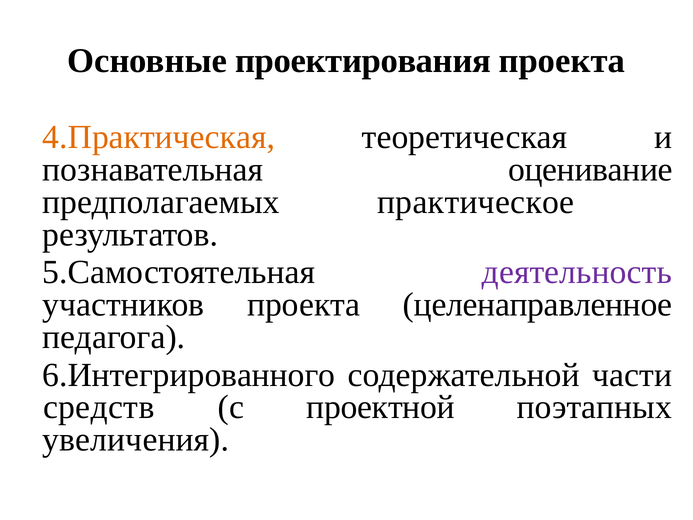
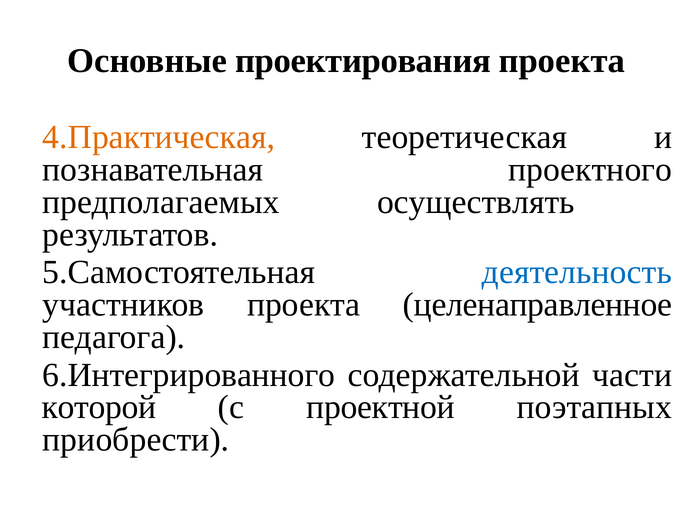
оценивание: оценивание -> проектного
практическое: практическое -> осуществлять
деятельность colour: purple -> blue
средств: средств -> которой
увеличения: увеличения -> приобрести
